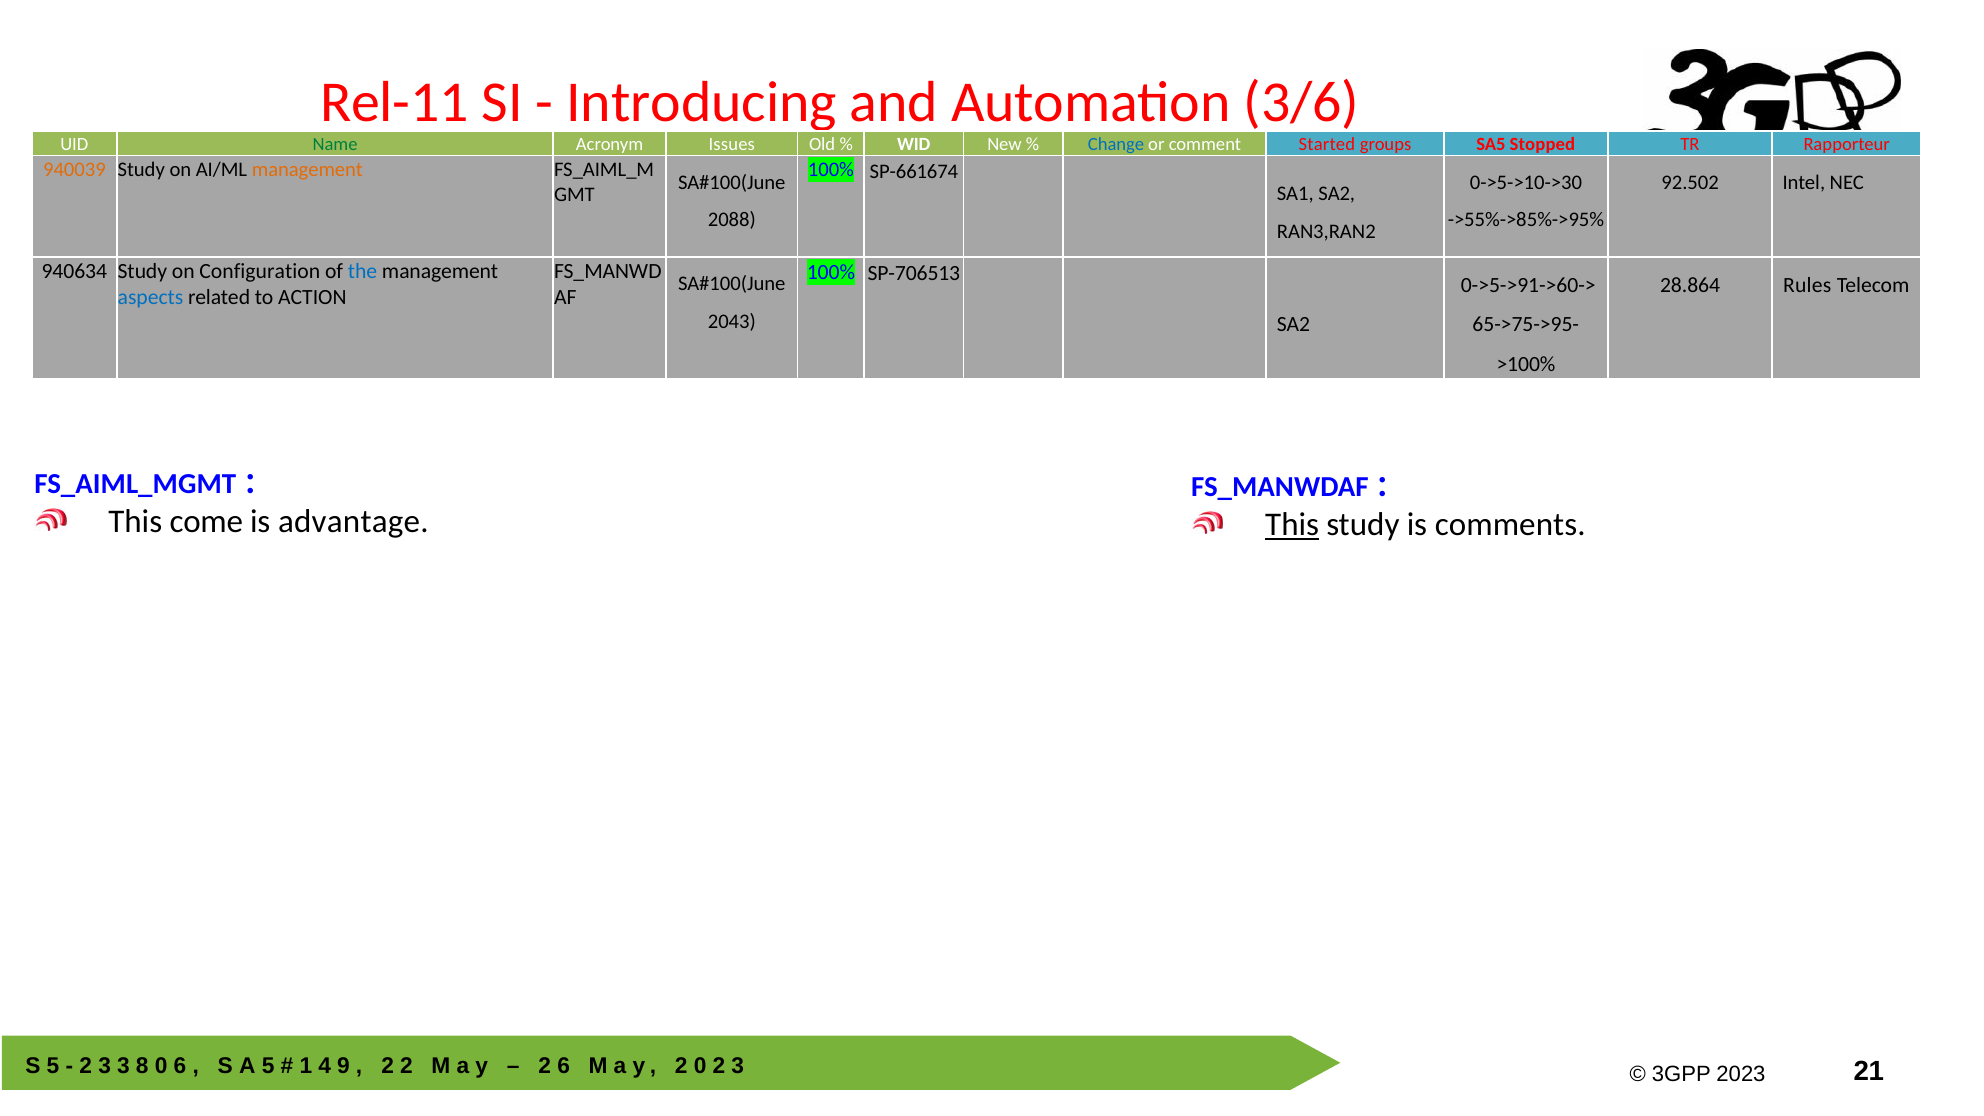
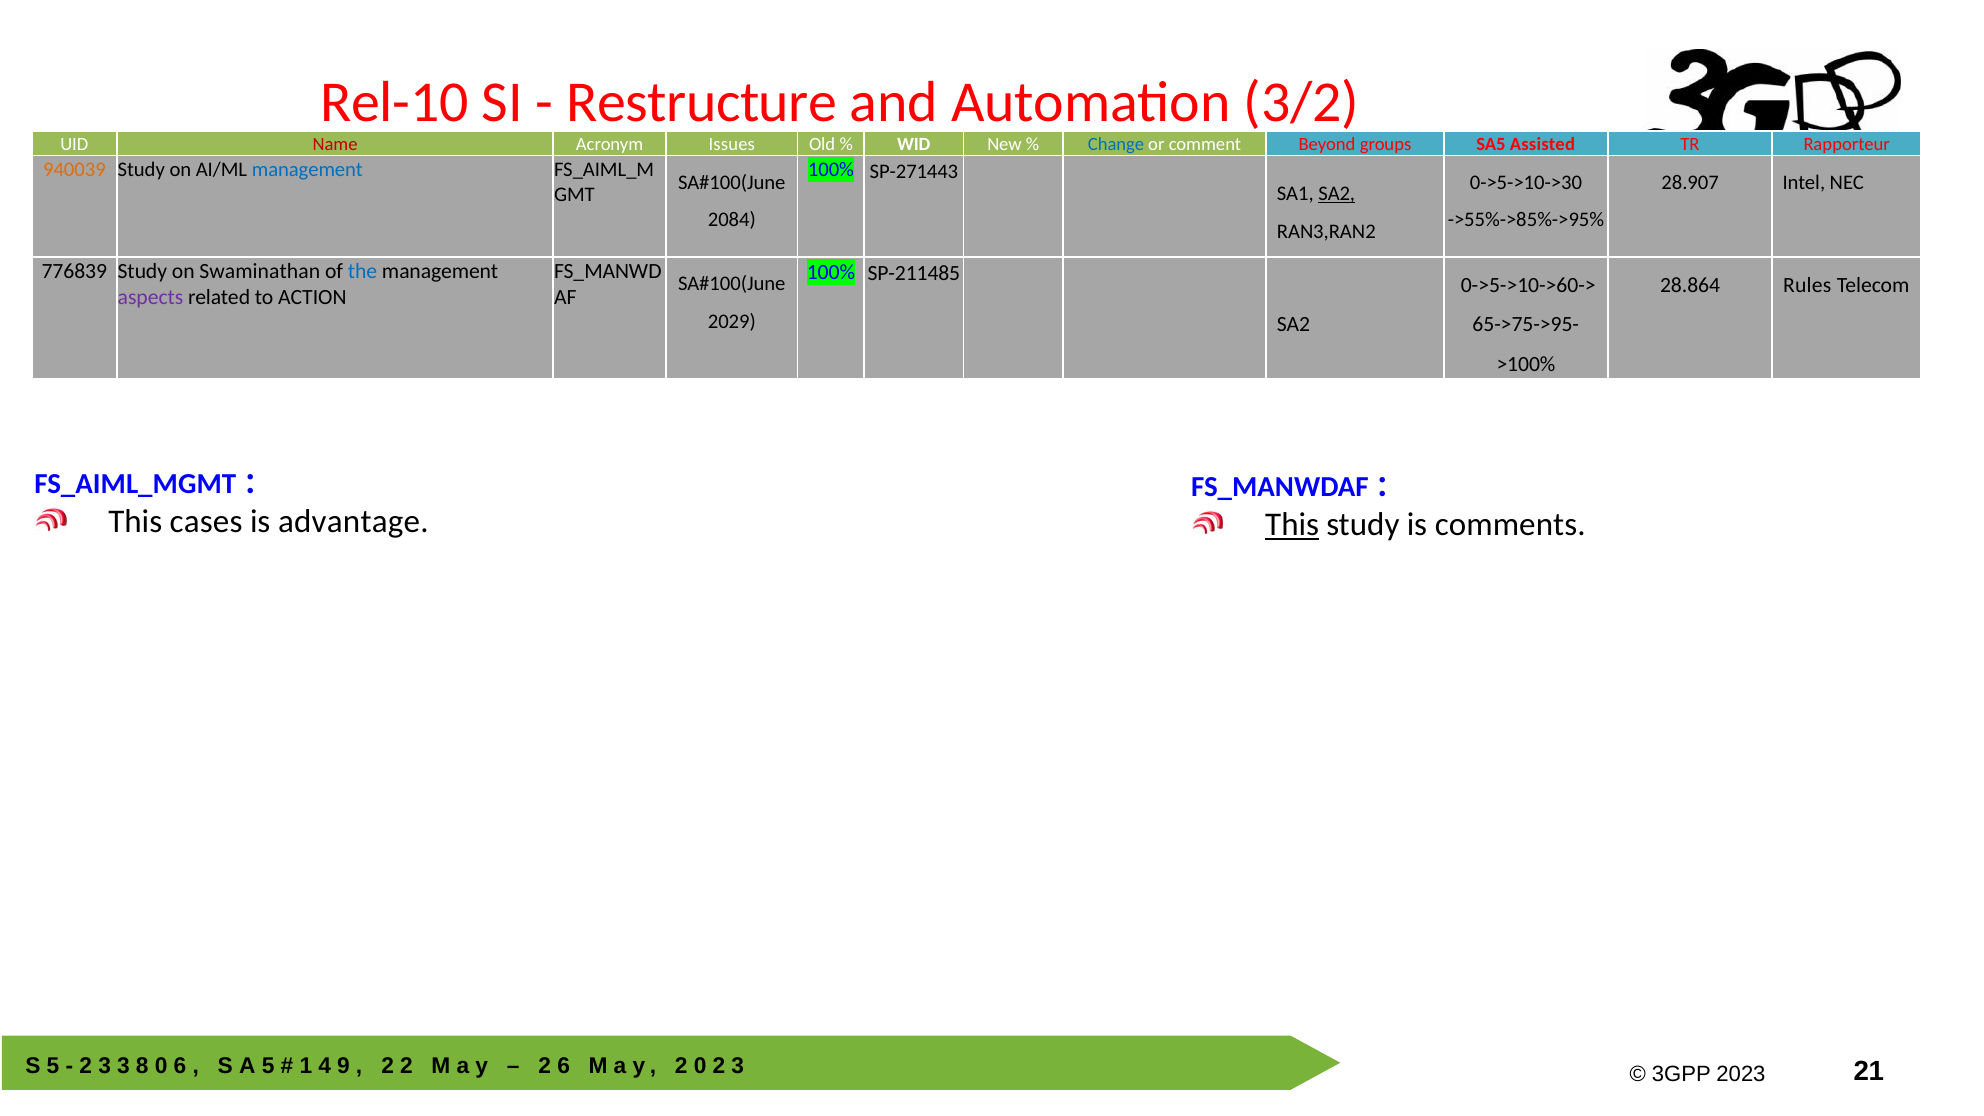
Rel-11: Rel-11 -> Rel-10
Introducing: Introducing -> Restructure
3/6: 3/6 -> 3/2
Name colour: green -> red
Started: Started -> Beyond
Stopped: Stopped -> Assisted
management at (307, 169) colour: orange -> blue
SP-661674: SP-661674 -> SP-271443
92.502: 92.502 -> 28.907
SA2 at (1337, 194) underline: none -> present
2088: 2088 -> 2084
940634: 940634 -> 776839
Configuration: Configuration -> Swaminathan
SP-706513: SP-706513 -> SP-211485
0->5->91->60->: 0->5->91->60-> -> 0->5->10->60->
aspects colour: blue -> purple
2043: 2043 -> 2029
come: come -> cases
